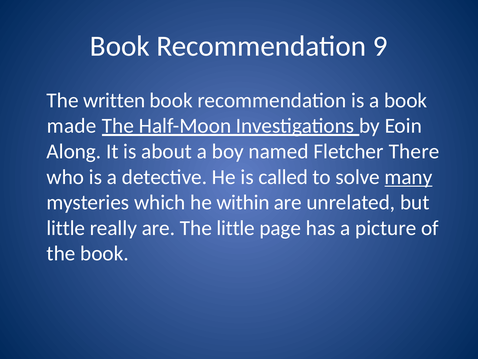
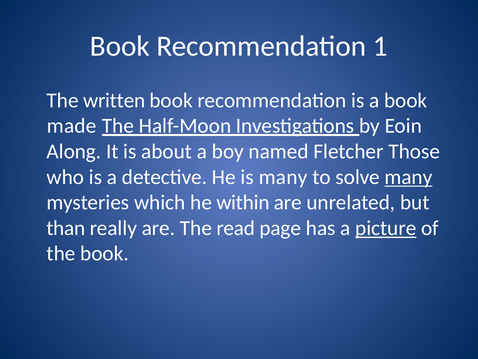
9: 9 -> 1
There: There -> Those
is called: called -> many
little at (66, 228): little -> than
The little: little -> read
picture underline: none -> present
